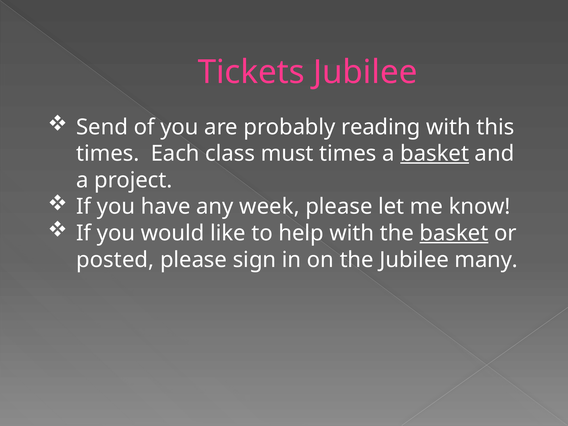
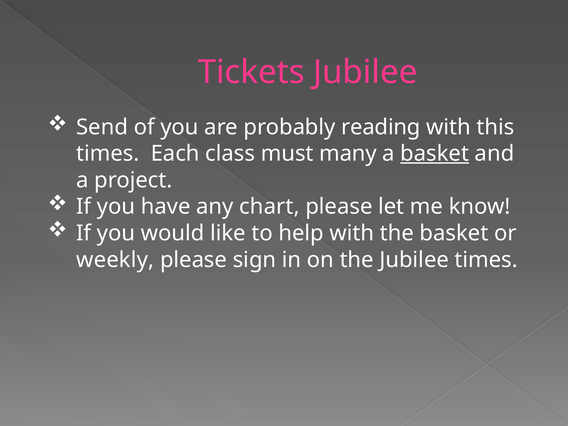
must times: times -> many
week: week -> chart
basket at (454, 233) underline: present -> none
posted: posted -> weekly
Jubilee many: many -> times
